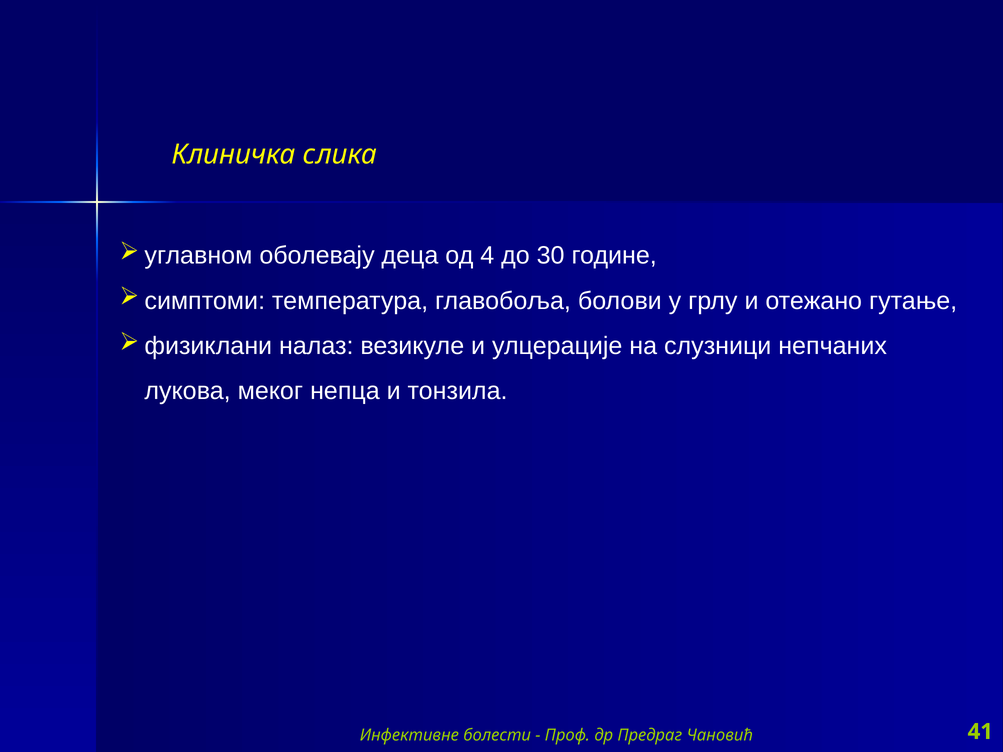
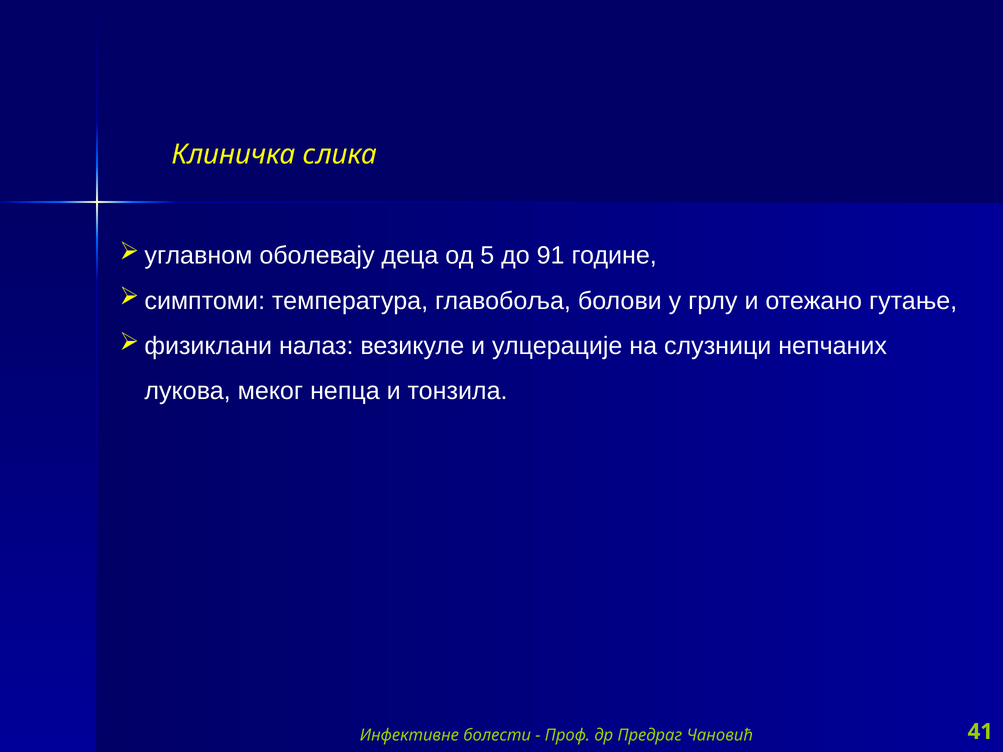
4: 4 -> 5
30: 30 -> 91
